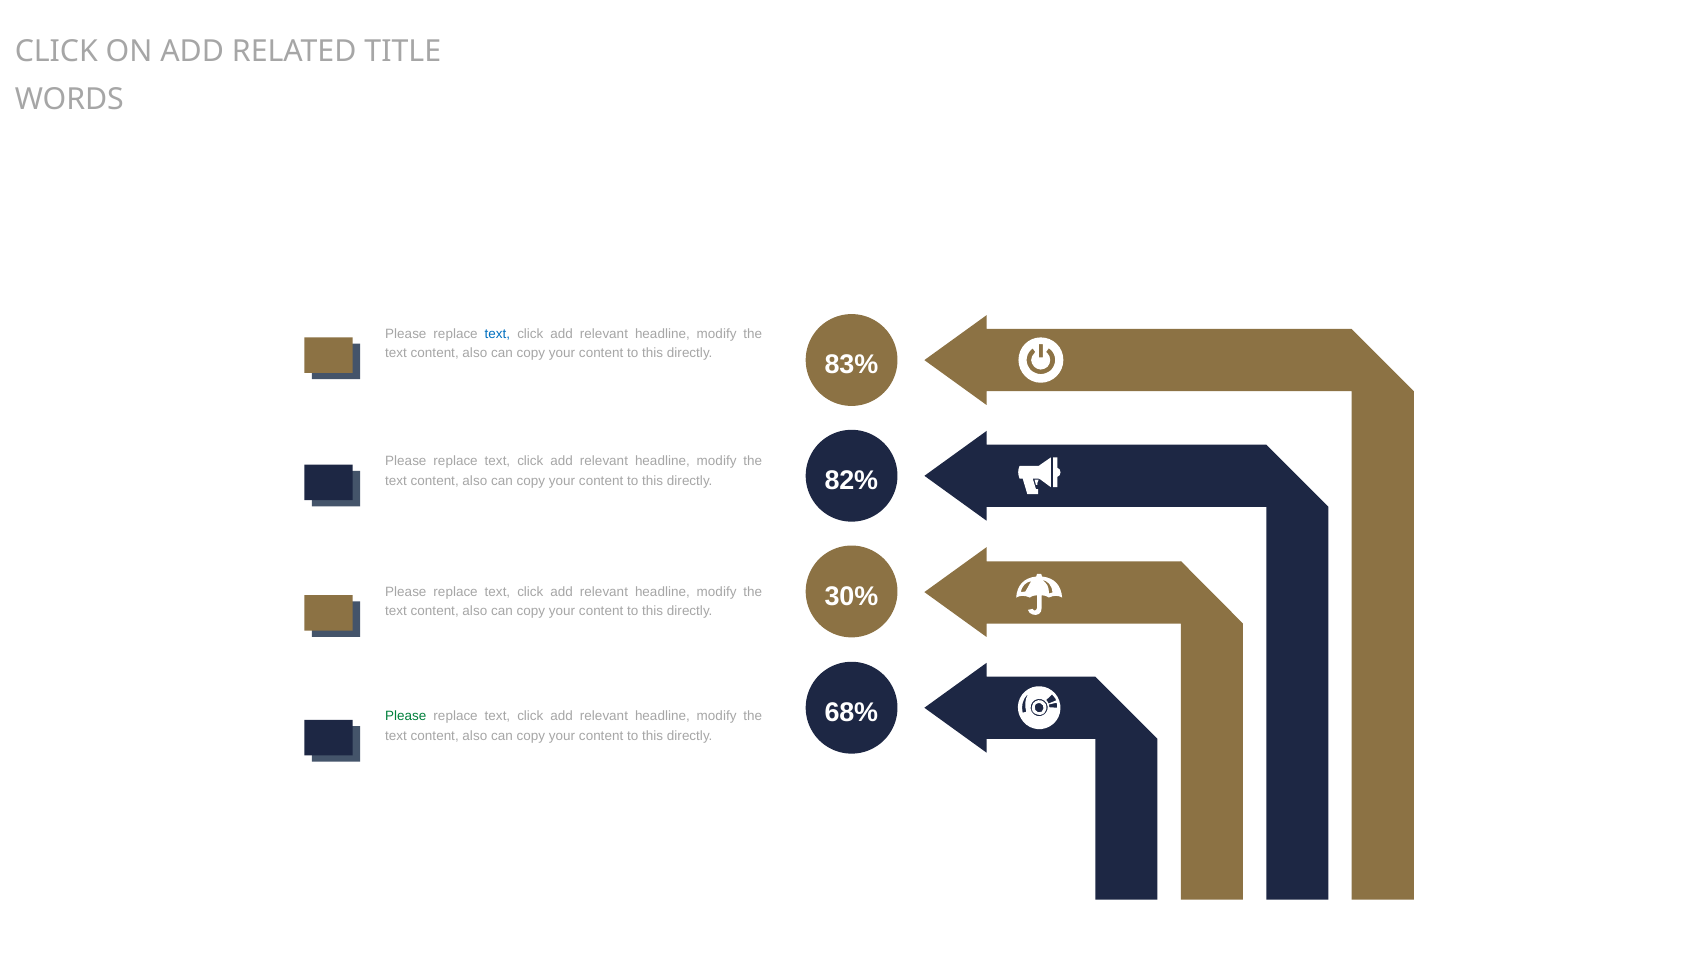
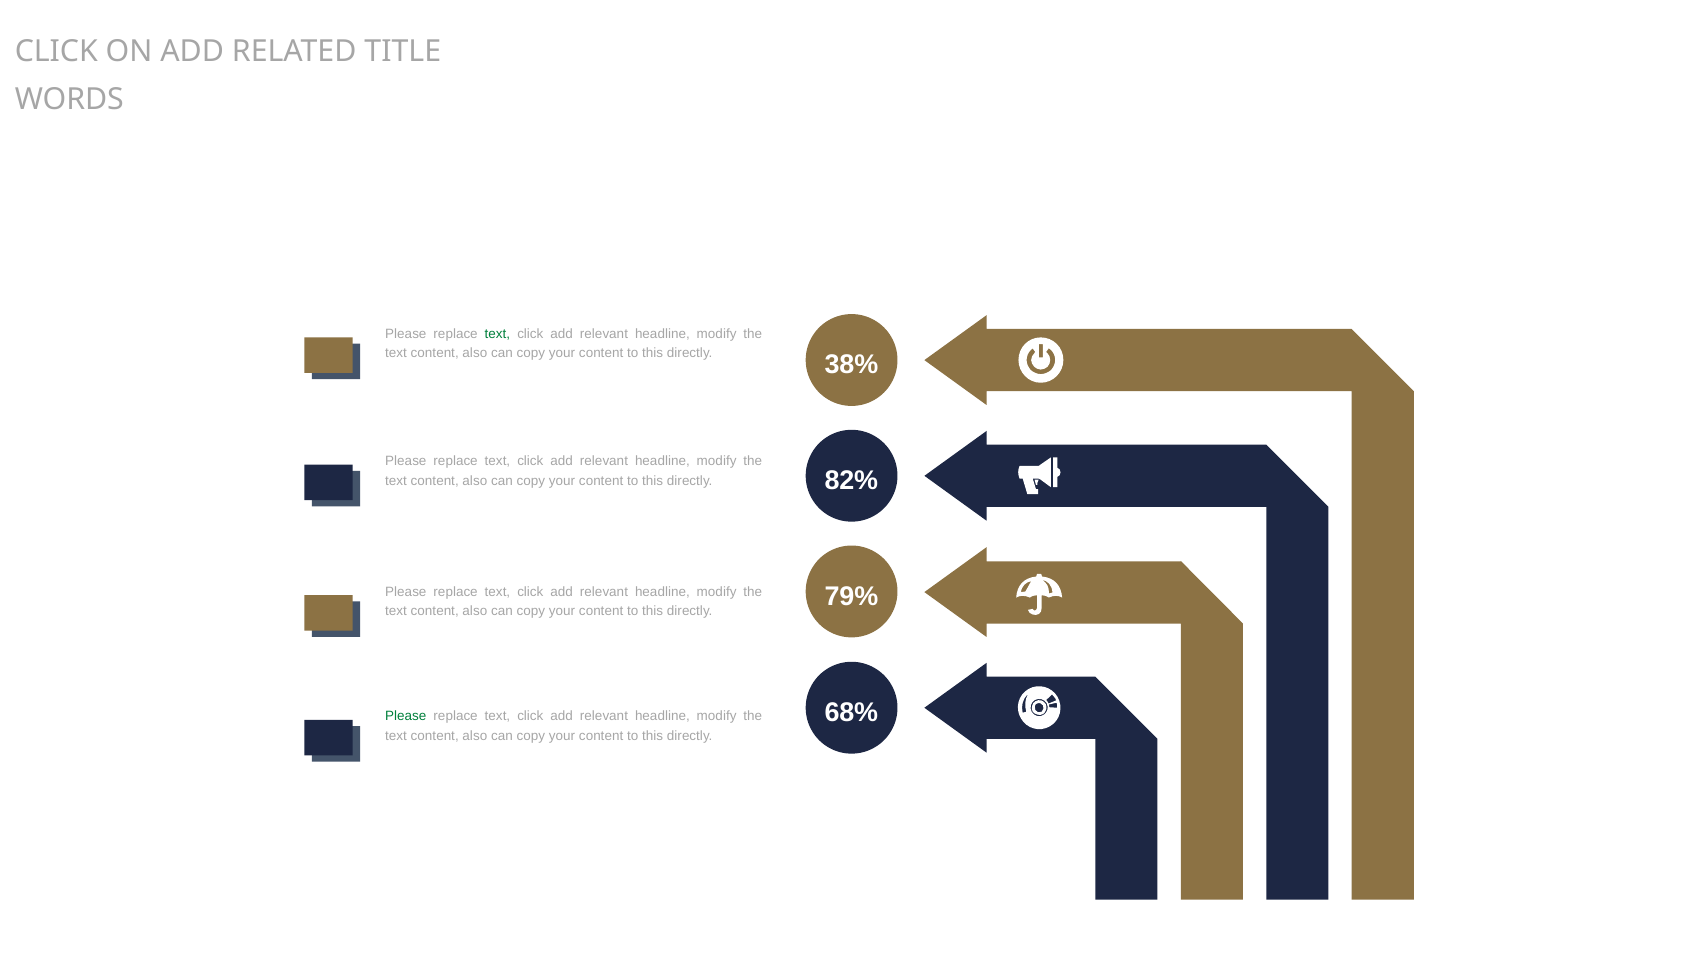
text at (497, 334) colour: blue -> green
83%: 83% -> 38%
30%: 30% -> 79%
